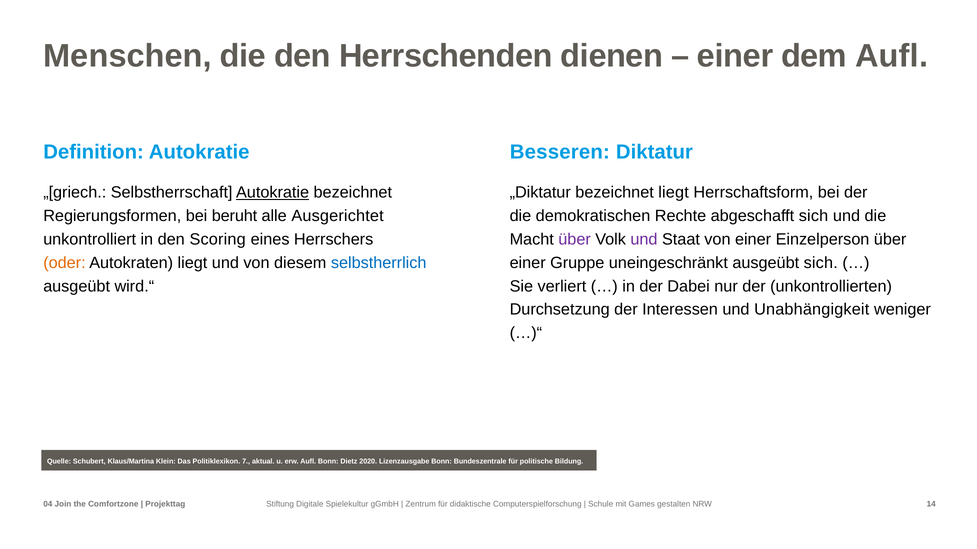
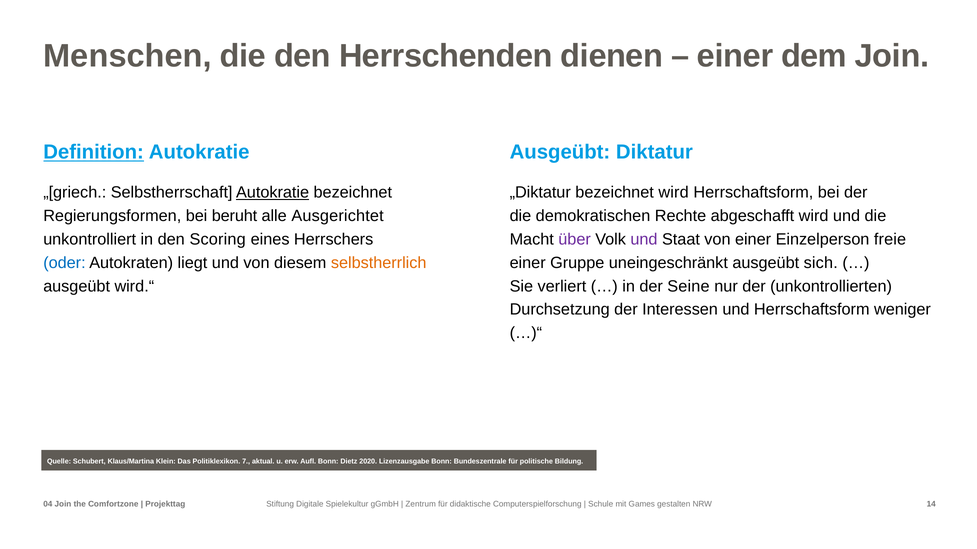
dem Aufl: Aufl -> Join
Definition underline: none -> present
Autokratie Besseren: Besseren -> Ausgeübt
bezeichnet liegt: liegt -> wird
abgeschafft sich: sich -> wird
Einzelperson über: über -> freie
oder colour: orange -> blue
selbstherrlich colour: blue -> orange
Dabei: Dabei -> Seine
und Unabhängigkeit: Unabhängigkeit -> Herrschaftsform
